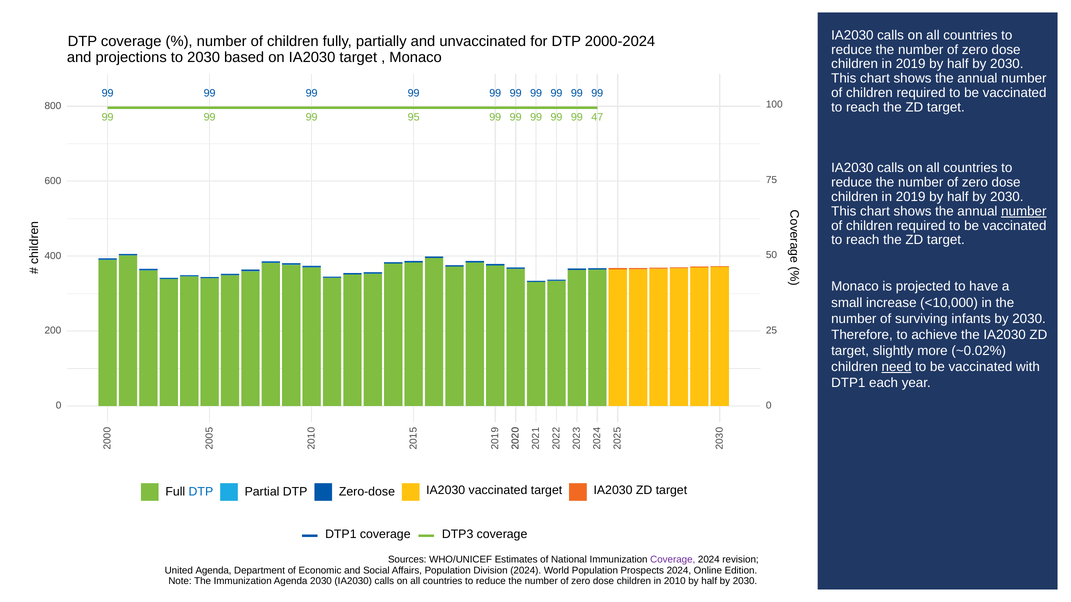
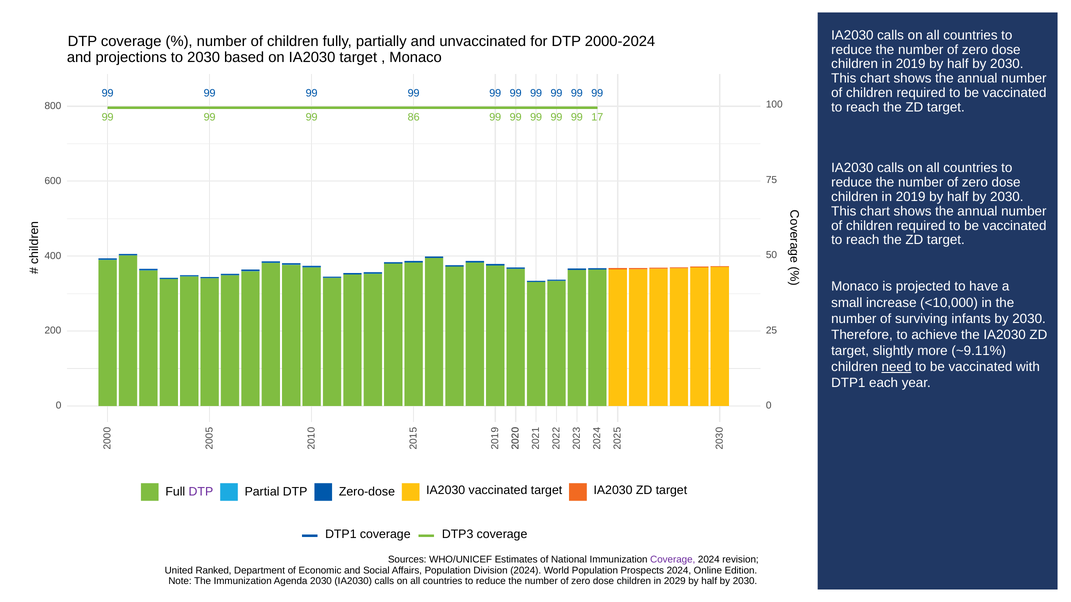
95: 95 -> 86
47: 47 -> 17
number at (1024, 211) underline: present -> none
~0.02%: ~0.02% -> ~9.11%
DTP at (201, 492) colour: blue -> purple
United Agenda: Agenda -> Ranked
2010: 2010 -> 2029
